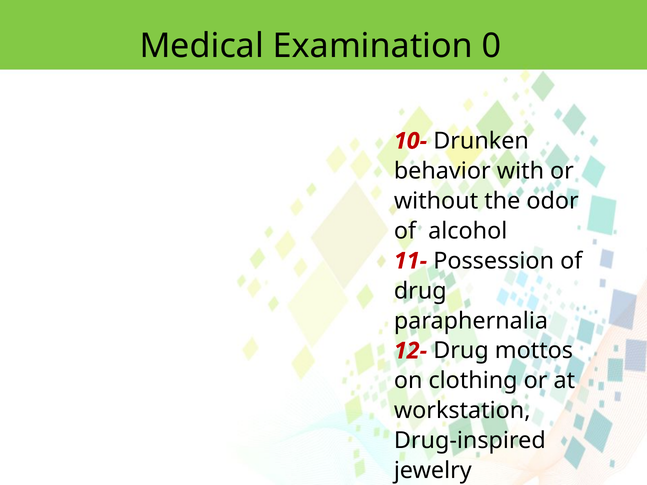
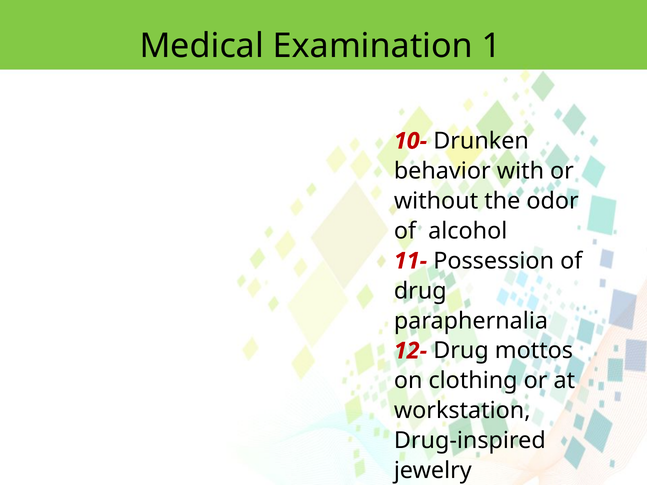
0: 0 -> 1
